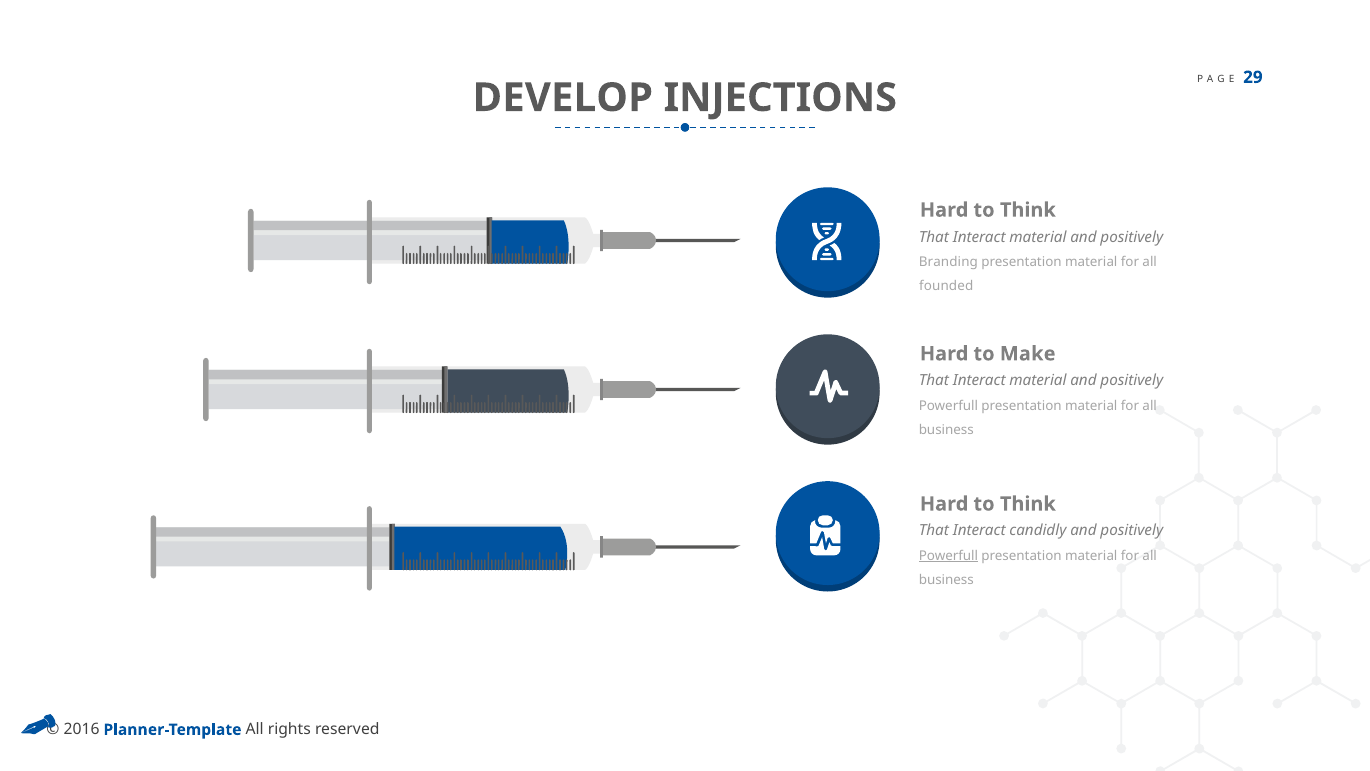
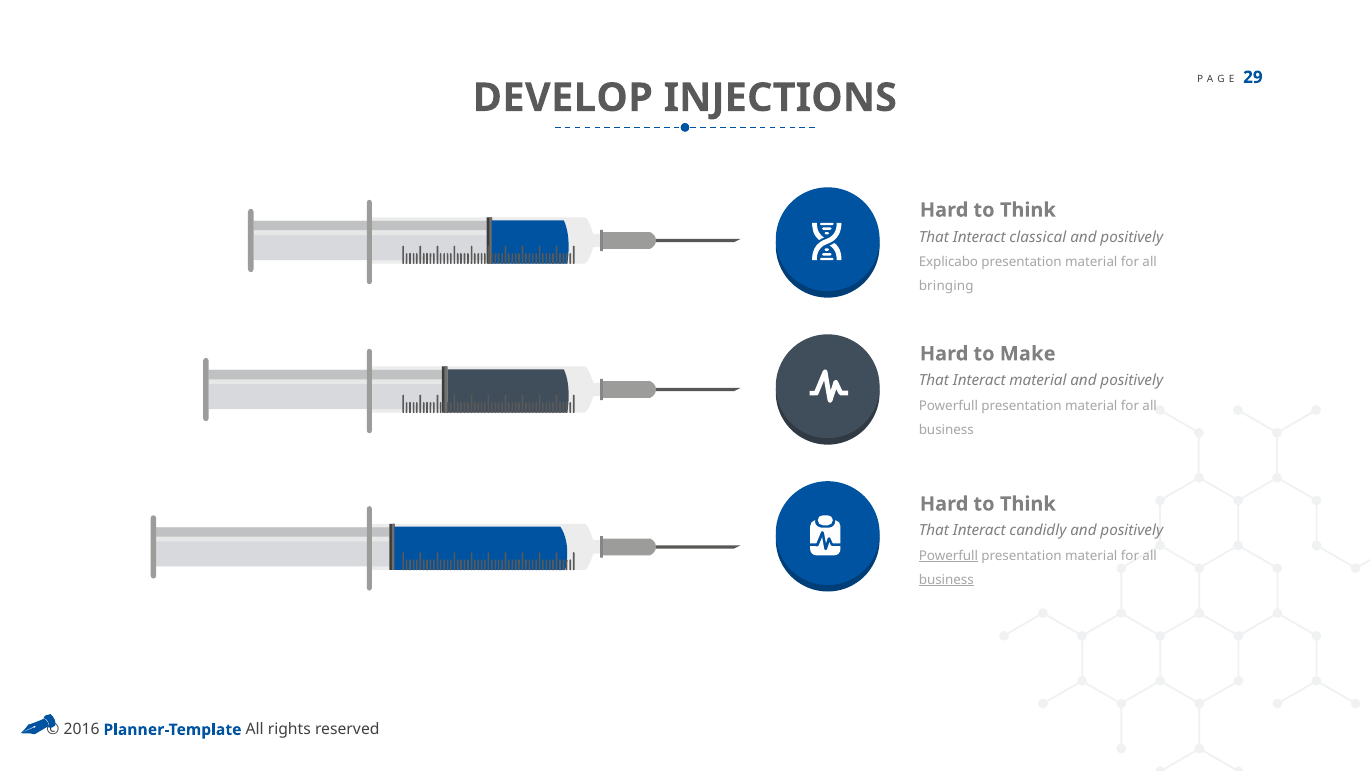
material at (1038, 237): material -> classical
Branding: Branding -> Explicabo
founded: founded -> bringing
business at (946, 580) underline: none -> present
